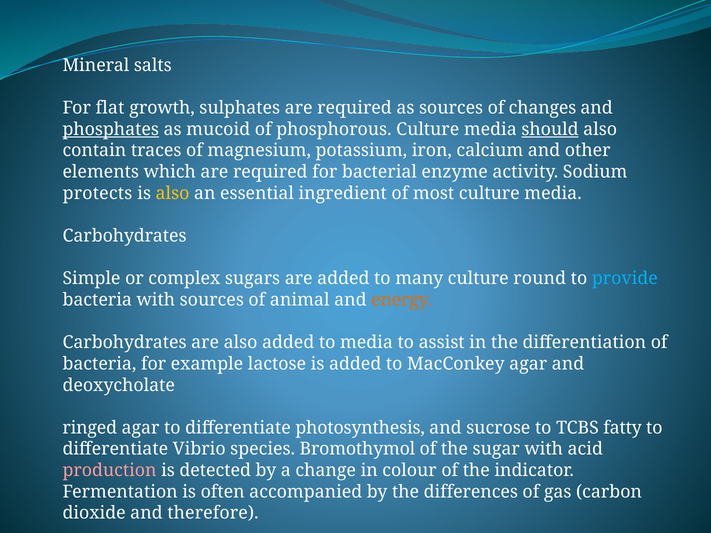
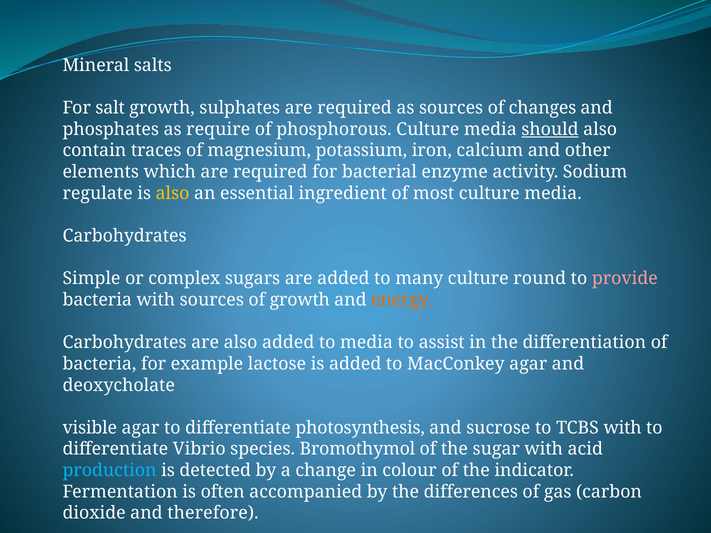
flat: flat -> salt
phosphates underline: present -> none
mucoid: mucoid -> require
protects: protects -> regulate
provide colour: light blue -> pink
of animal: animal -> growth
ringed: ringed -> visible
TCBS fatty: fatty -> with
production colour: pink -> light blue
